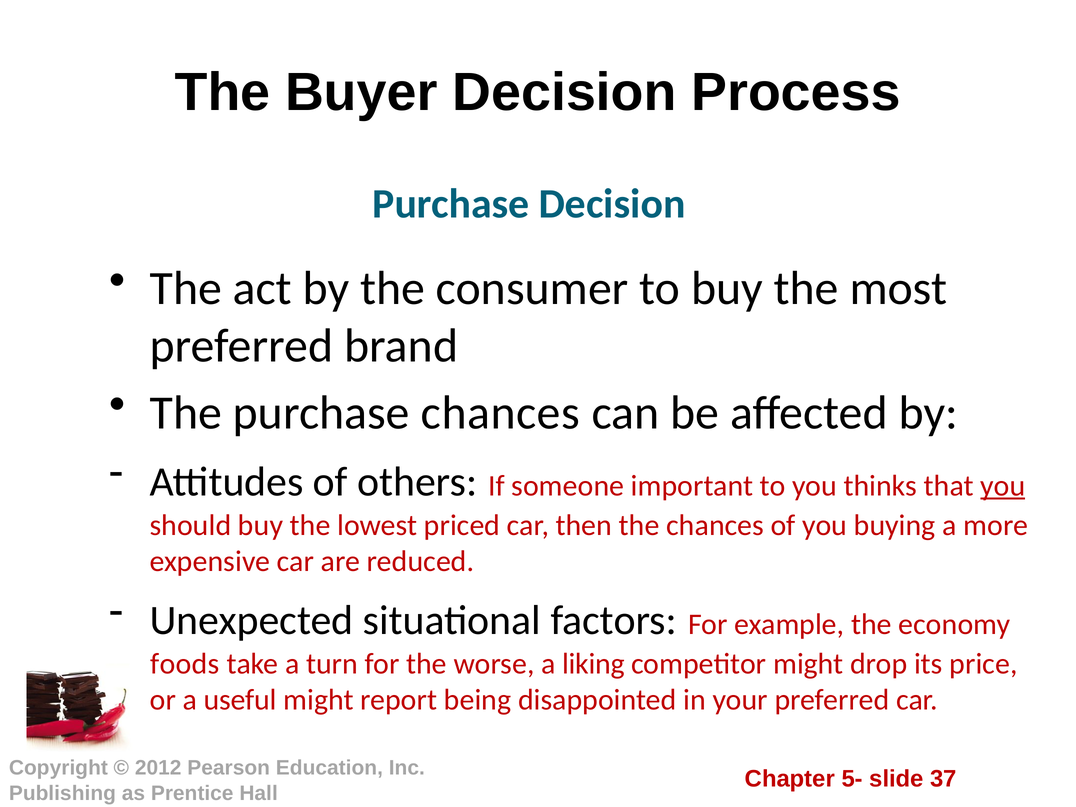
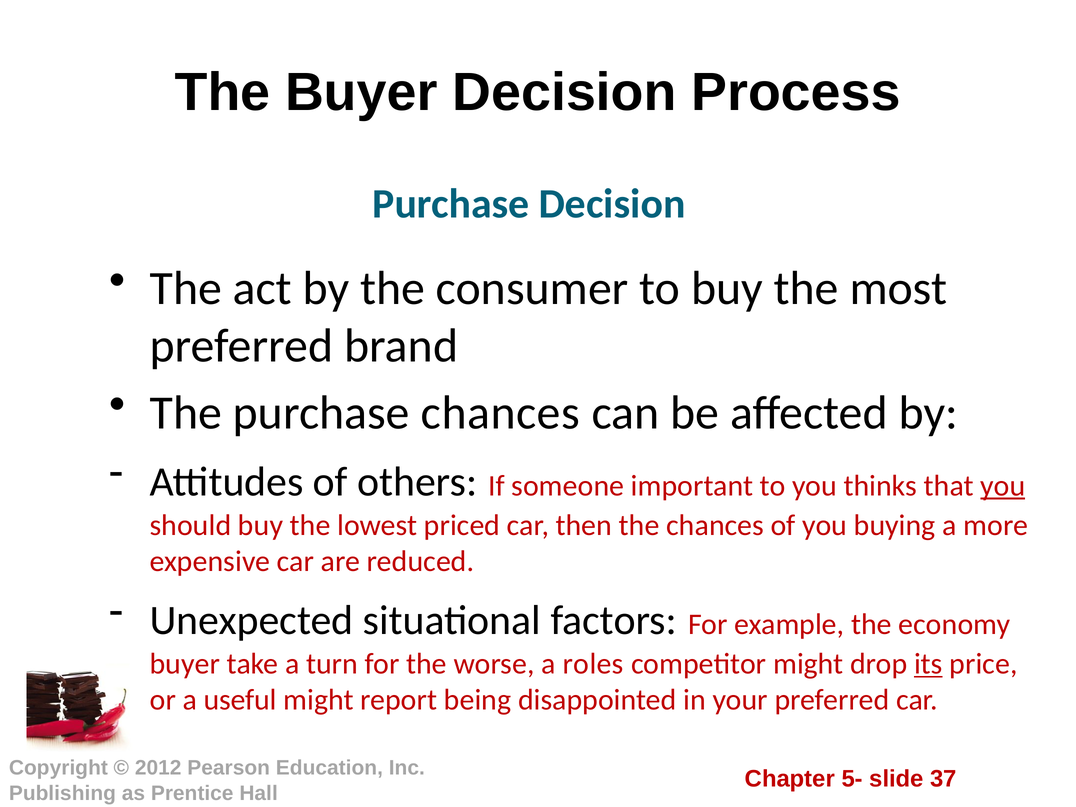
foods at (185, 664): foods -> buyer
liking: liking -> roles
its underline: none -> present
